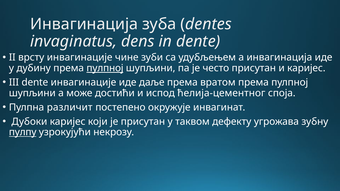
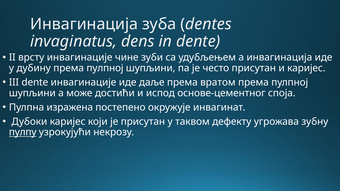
пулпној at (105, 68) underline: present -> none
ћелија-цементног: ћелија-цементног -> основе-цементног
различит: различит -> изражена
